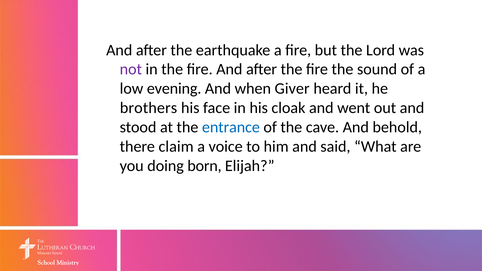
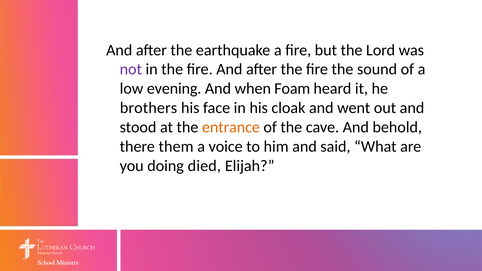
Giver: Giver -> Foam
entrance colour: blue -> orange
claim: claim -> them
born: born -> died
